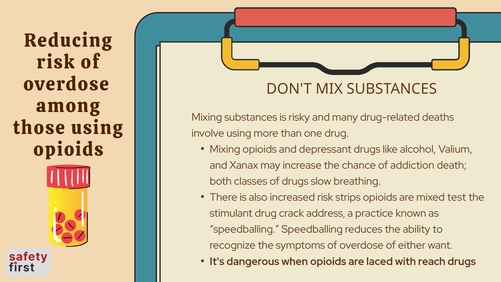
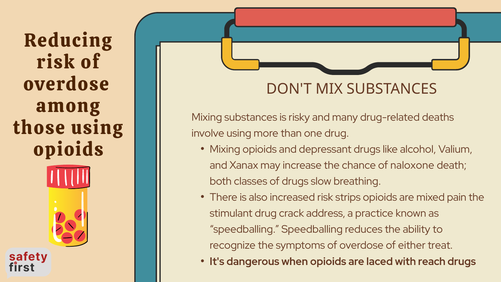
addiction: addiction -> naloxone
test: test -> pain
want: want -> treat
